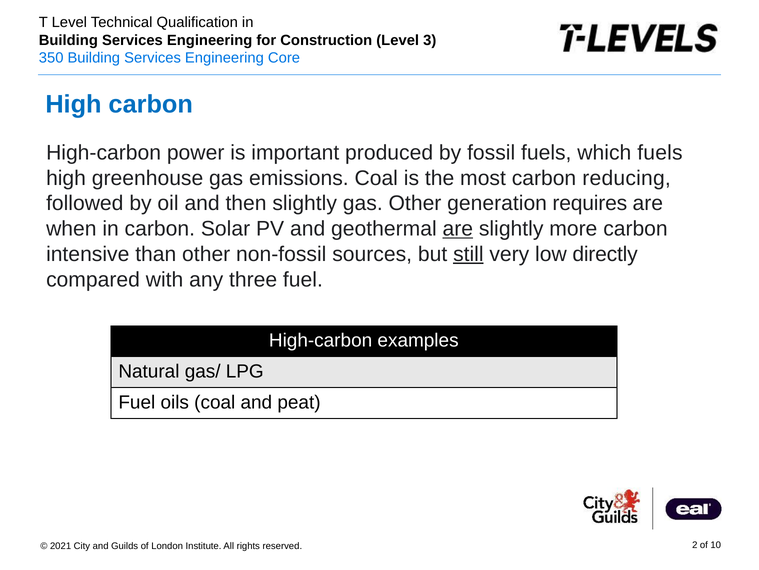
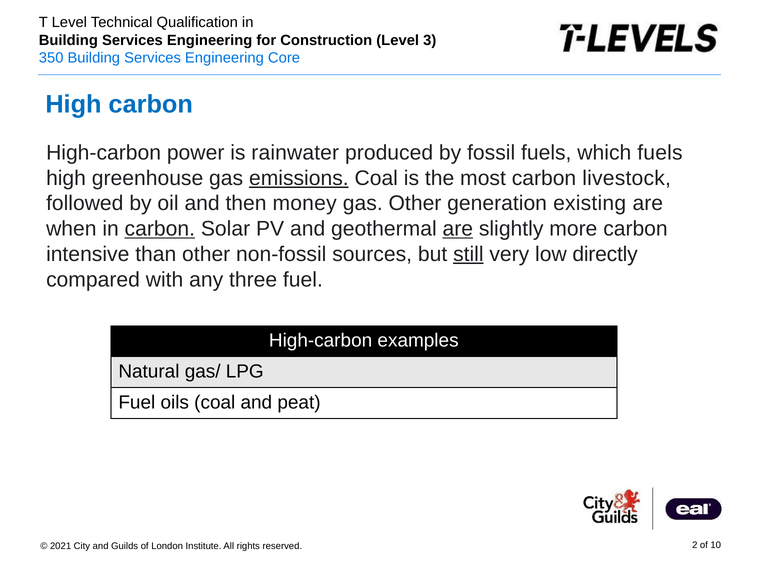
important: important -> rainwater
emissions underline: none -> present
reducing: reducing -> livestock
then slightly: slightly -> money
requires: requires -> existing
carbon at (160, 229) underline: none -> present
